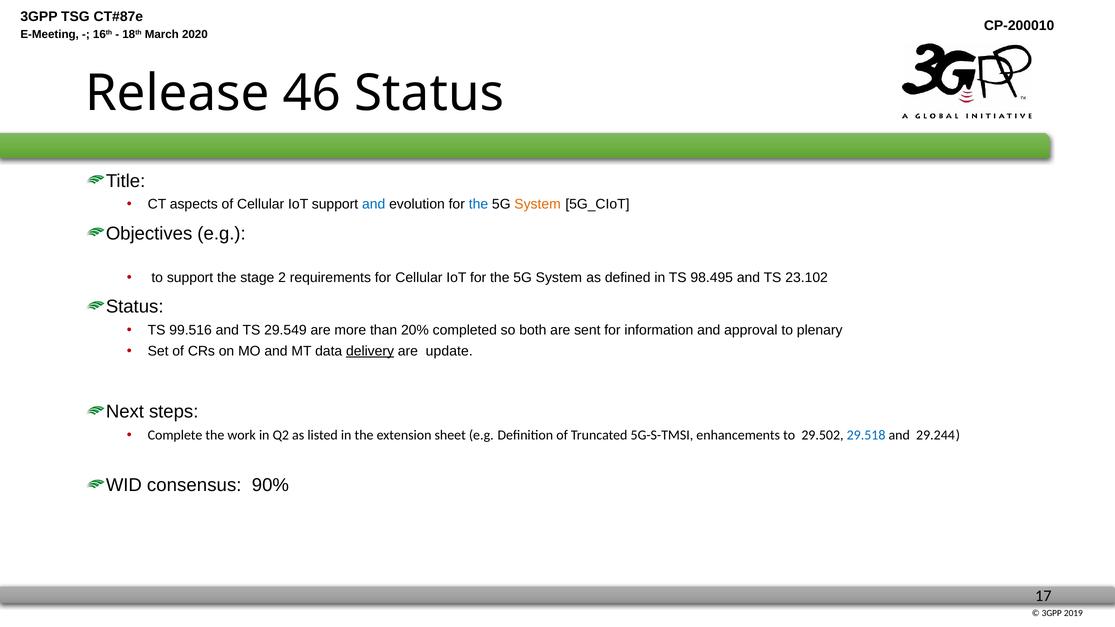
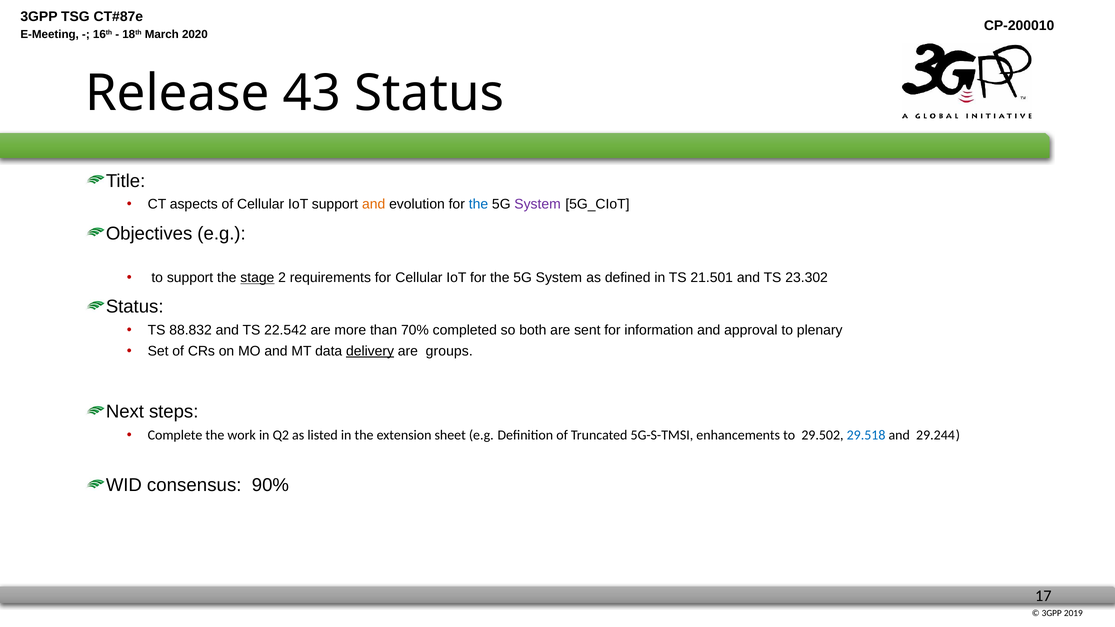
46: 46 -> 43
and at (374, 204) colour: blue -> orange
System at (538, 204) colour: orange -> purple
stage underline: none -> present
98.495: 98.495 -> 21.501
23.102: 23.102 -> 23.302
99.516: 99.516 -> 88.832
29.549: 29.549 -> 22.542
20%: 20% -> 70%
update: update -> groups
